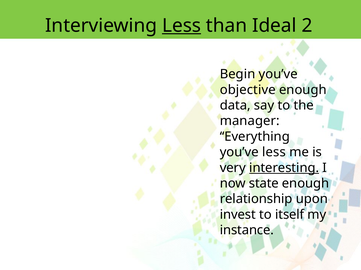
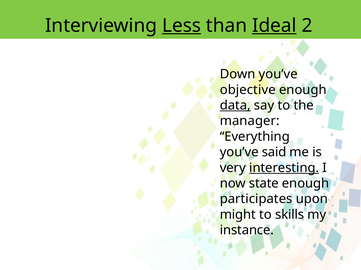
Ideal underline: none -> present
Begin: Begin -> Down
data underline: none -> present
you’ve less: less -> said
relationship: relationship -> participates
invest: invest -> might
itself: itself -> skills
